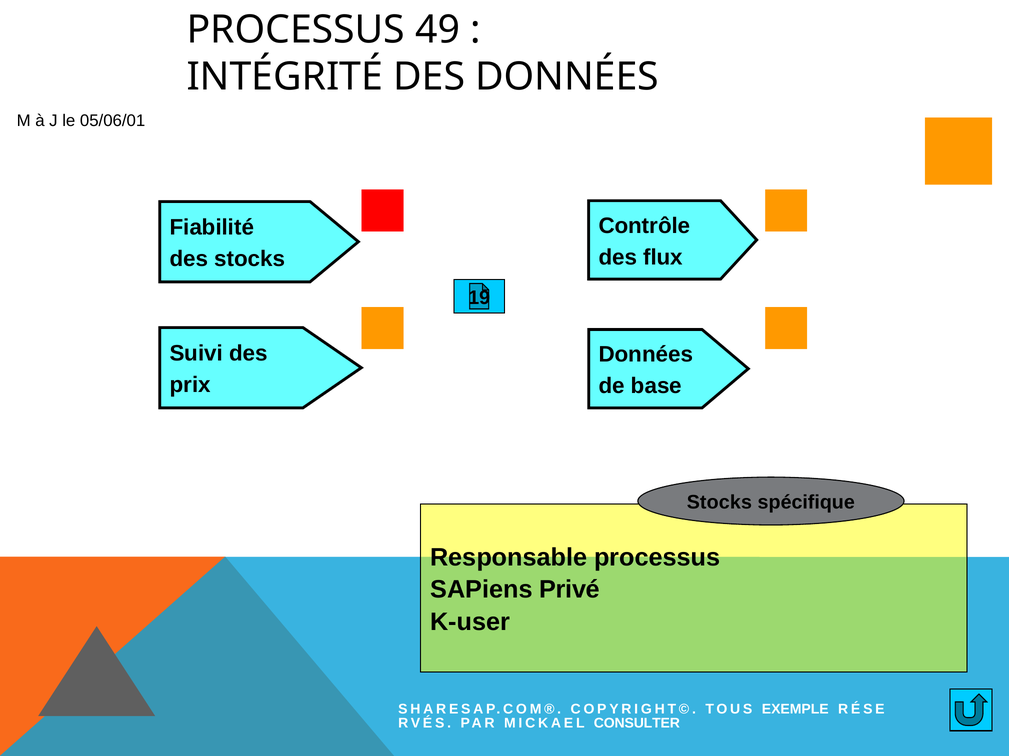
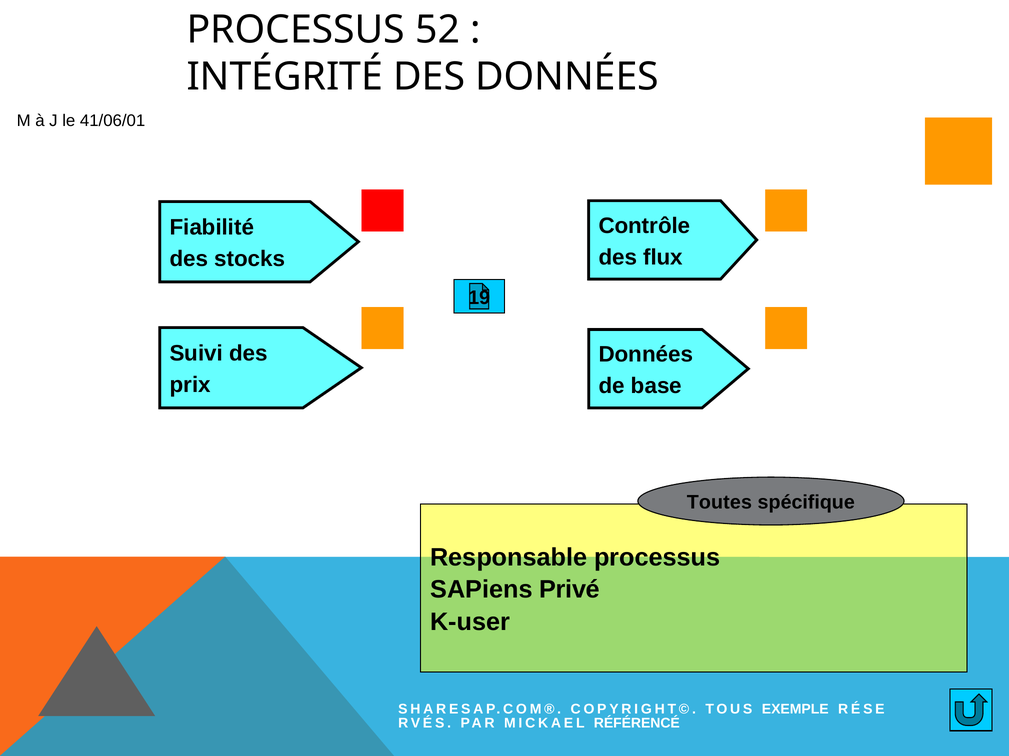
49: 49 -> 52
05/06/01: 05/06/01 -> 41/06/01
Stocks at (719, 503): Stocks -> Toutes
CONSULTER: CONSULTER -> RÉFÉRENCÉ
